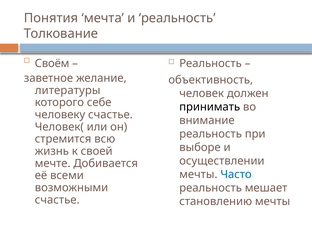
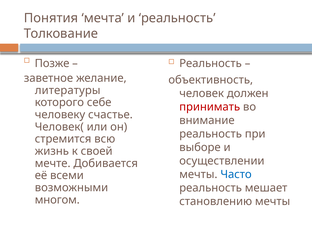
Своём: Своём -> Позже
принимать colour: black -> red
счастье at (57, 200): счастье -> многом
